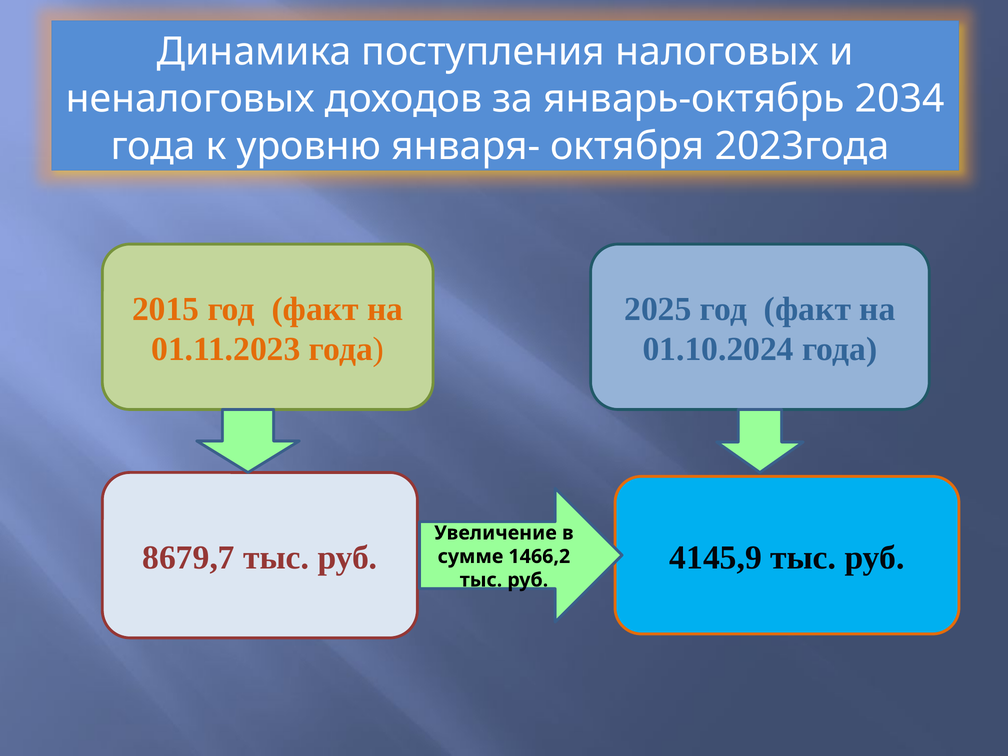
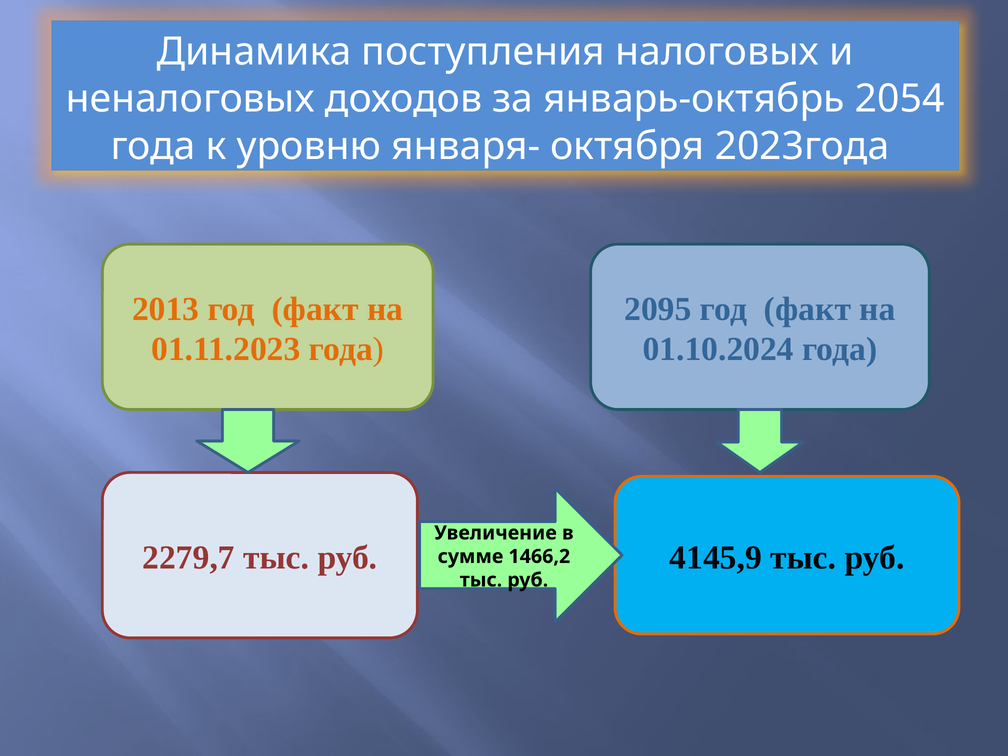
2034: 2034 -> 2054
2015: 2015 -> 2013
2025: 2025 -> 2095
8679,7: 8679,7 -> 2279,7
